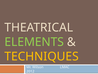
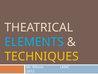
ELEMENTS colour: light green -> light blue
